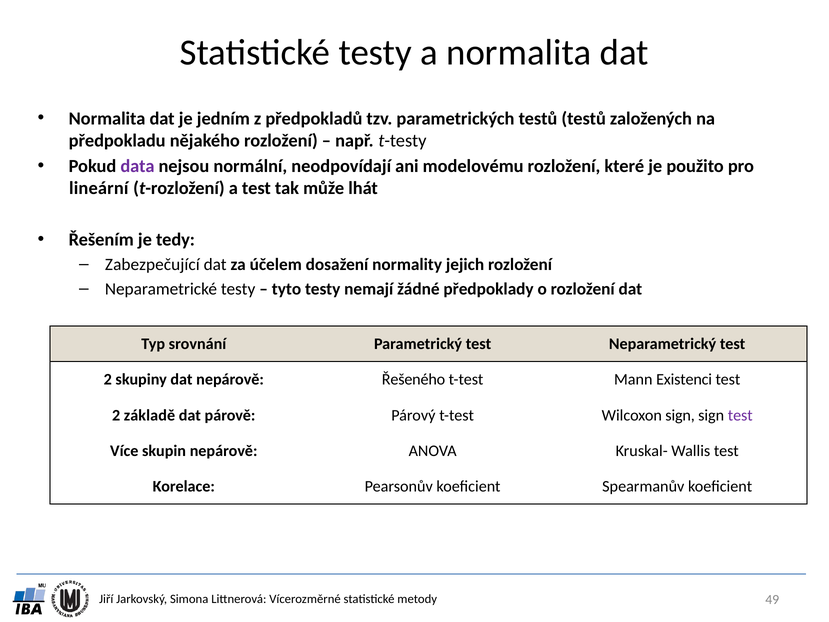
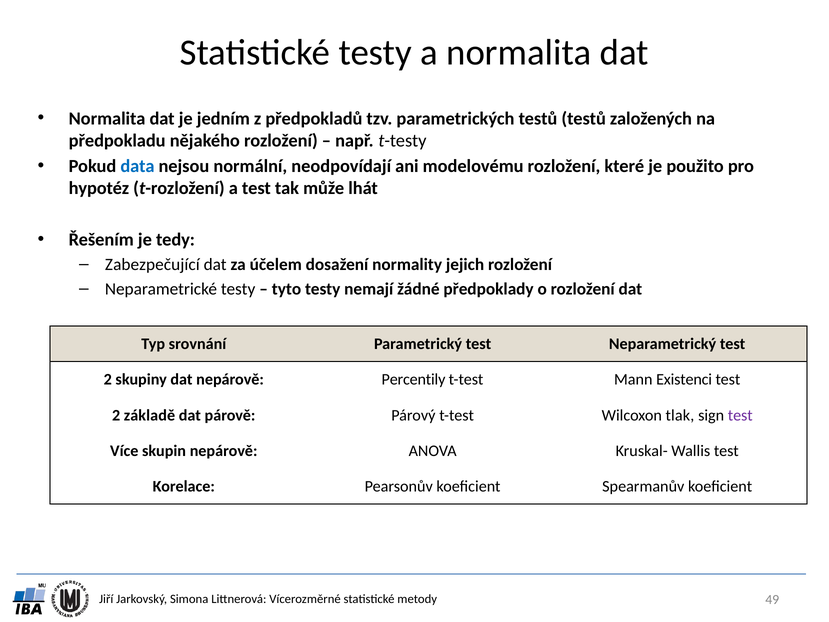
data colour: purple -> blue
lineární: lineární -> hypotéz
Řešeného: Řešeného -> Percentily
Wilcoxon sign: sign -> tlak
